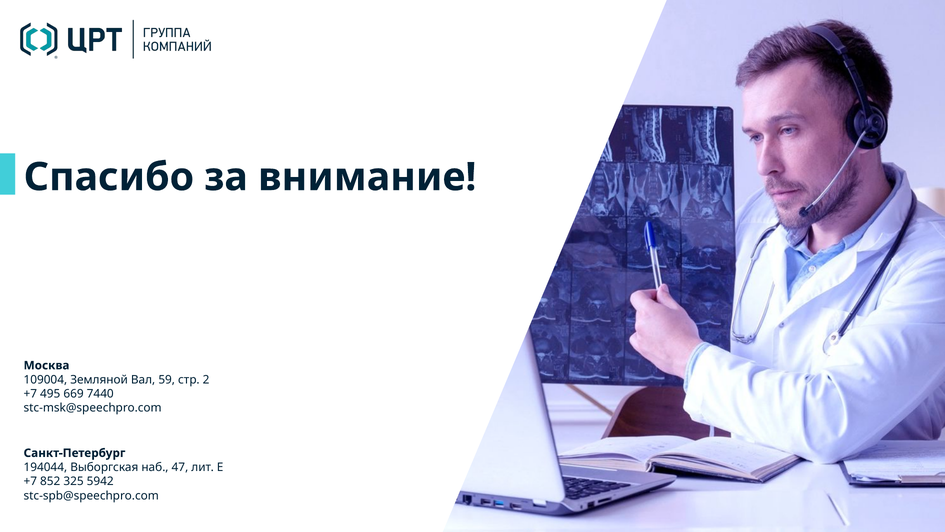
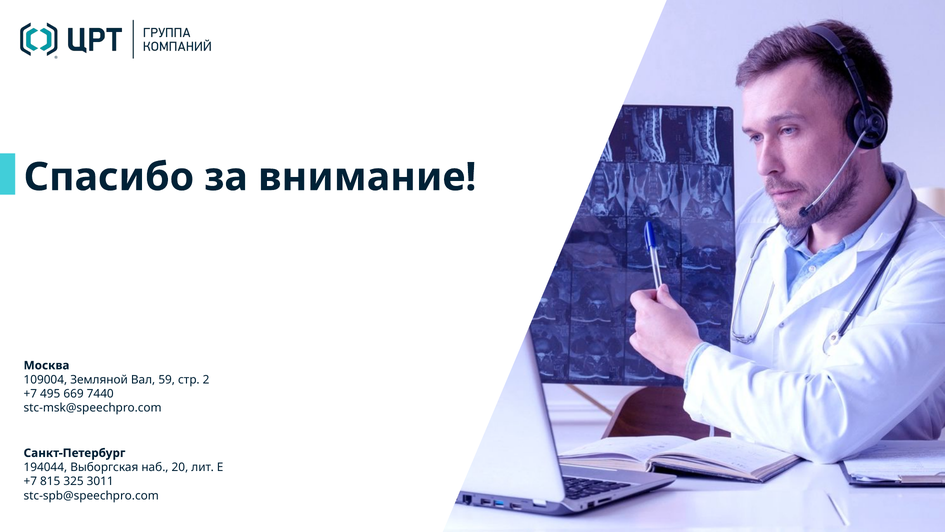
47: 47 -> 20
852: 852 -> 815
5942: 5942 -> 3011
